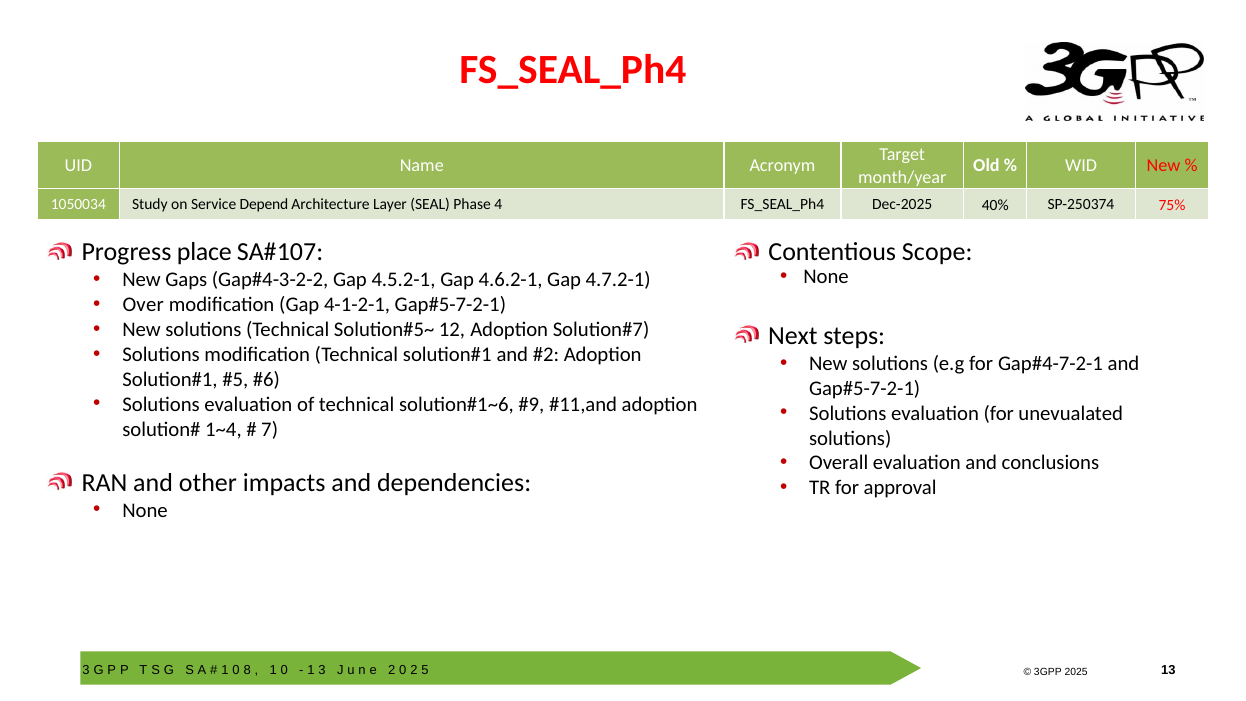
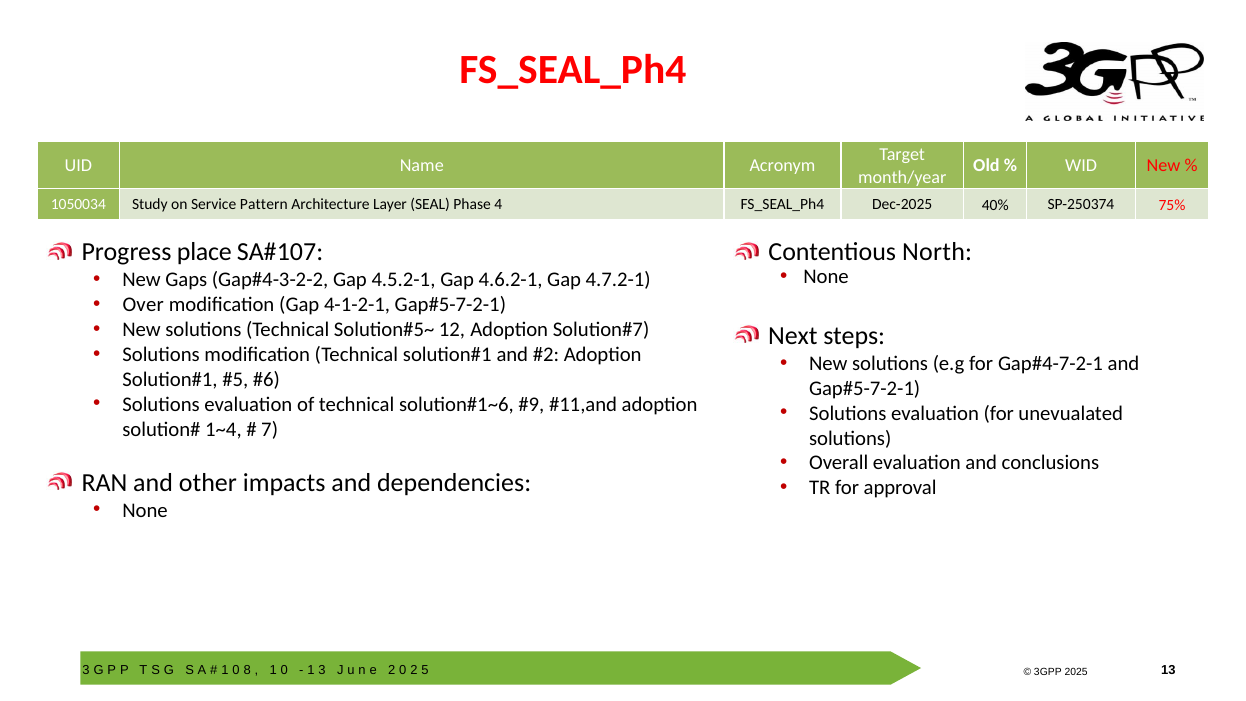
Depend: Depend -> Pattern
Scope: Scope -> North
